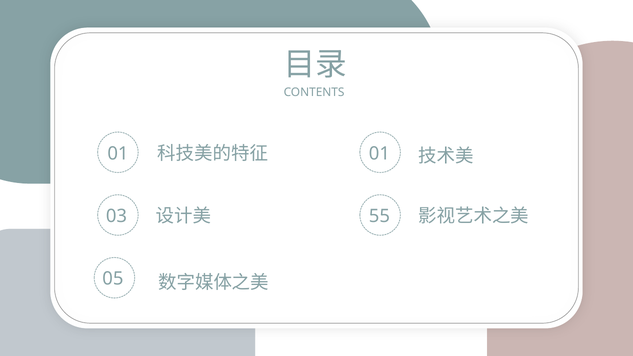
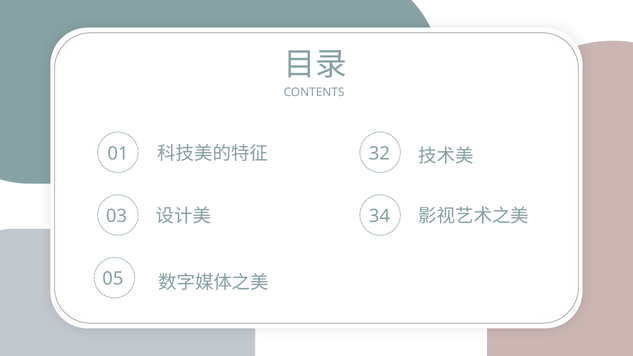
01 at (379, 153): 01 -> 32
55: 55 -> 34
